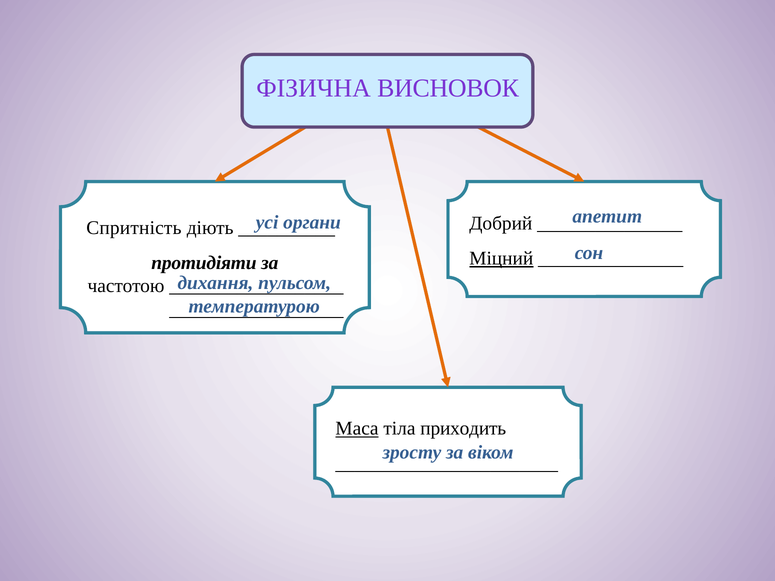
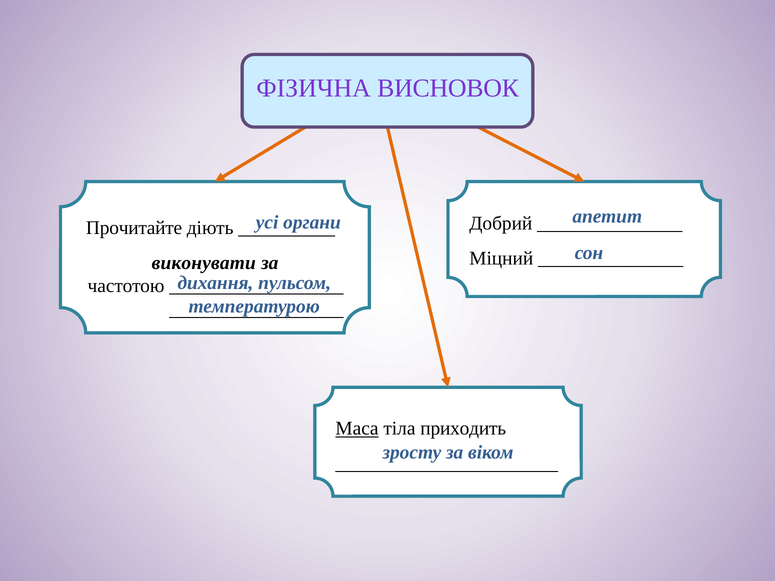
Спритність: Спритність -> Прочитайте
Міцний underline: present -> none
протидіяти: протидіяти -> виконувати
